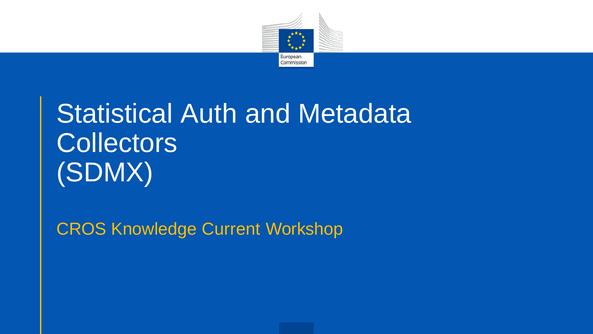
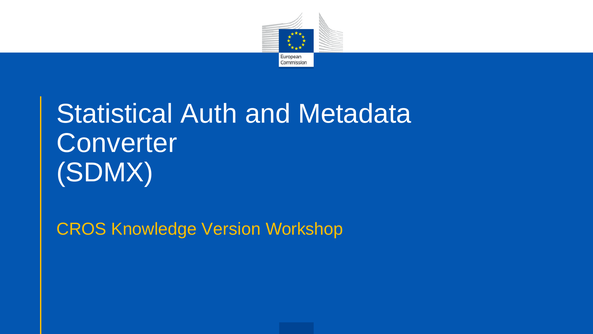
Collectors: Collectors -> Converter
Current: Current -> Version
